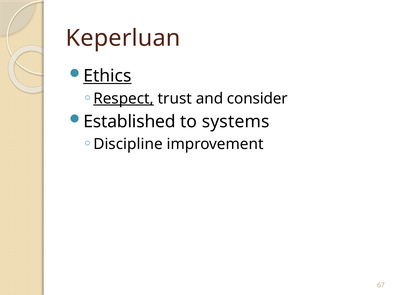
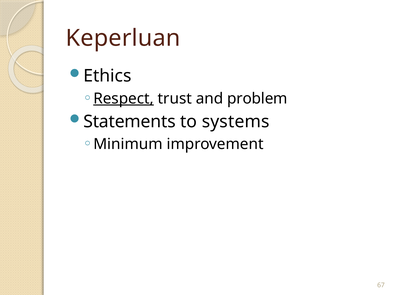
Ethics underline: present -> none
consider: consider -> problem
Established: Established -> Statements
Discipline: Discipline -> Minimum
